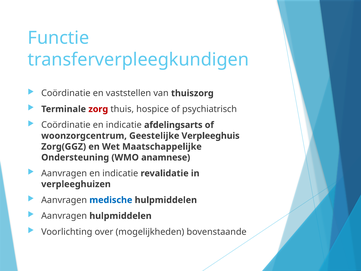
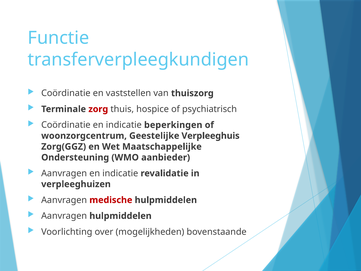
afdelingsarts: afdelingsarts -> beperkingen
anamnese: anamnese -> aanbieder
medische colour: blue -> red
